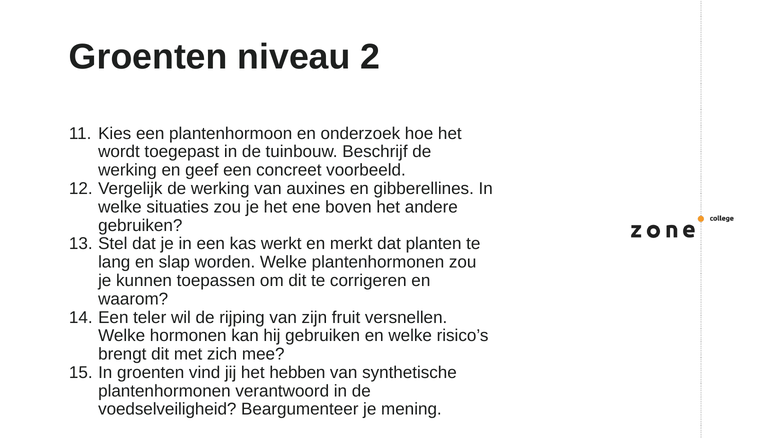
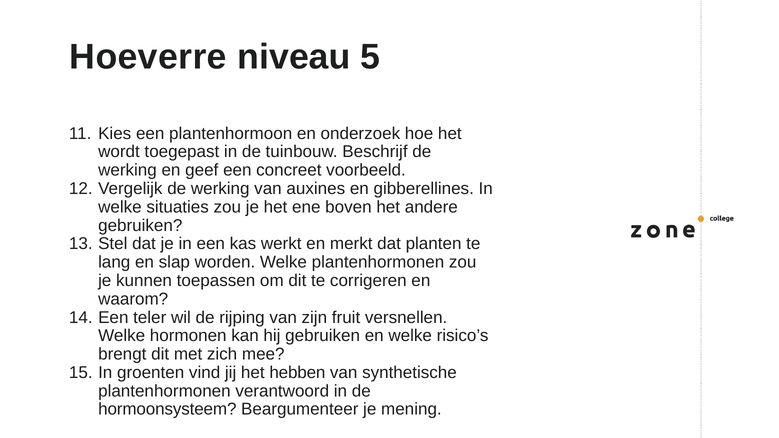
Groenten at (148, 57): Groenten -> Hoeverre
2: 2 -> 5
voedselveiligheid: voedselveiligheid -> hormoonsysteem
